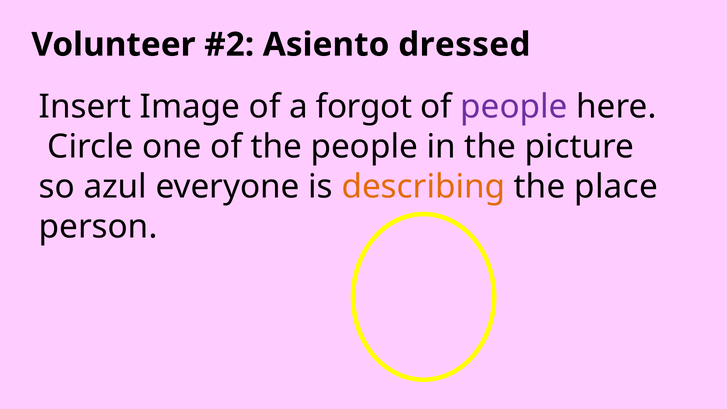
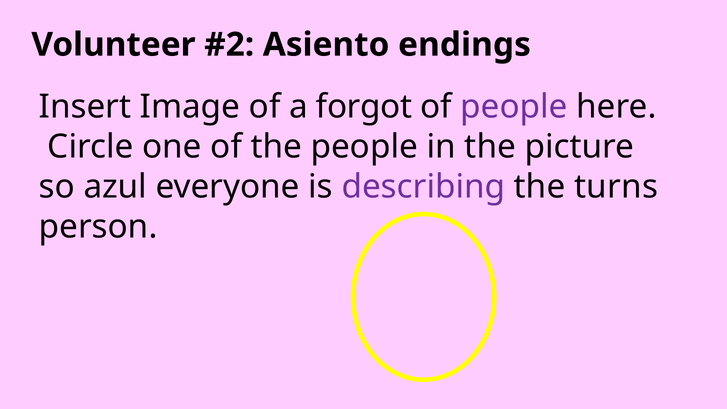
dressed: dressed -> endings
describing colour: orange -> purple
place: place -> turns
